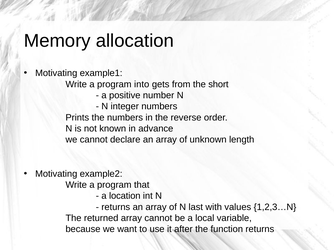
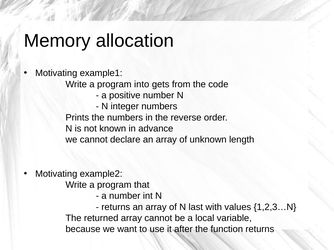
short: short -> code
a location: location -> number
